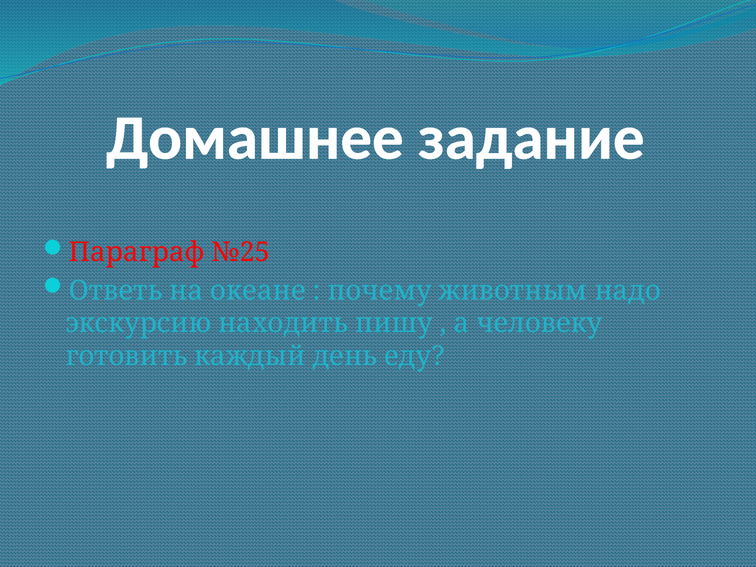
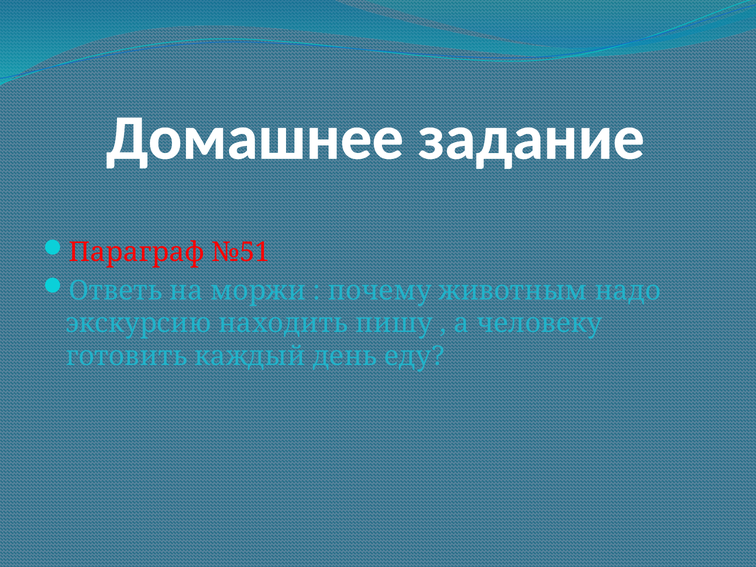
№25: №25 -> №51
океане: океане -> моржи
